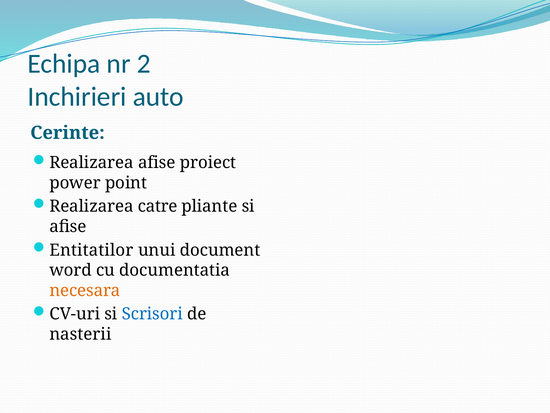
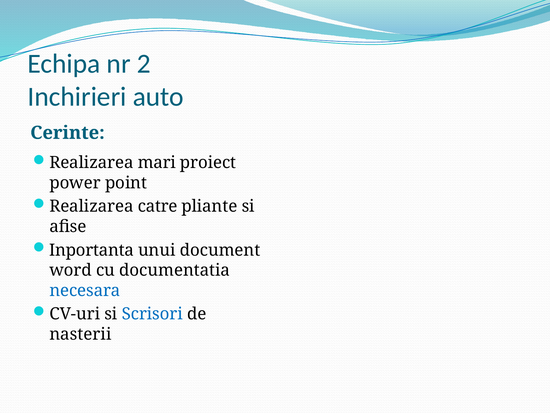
Realizarea afise: afise -> mari
Entitatilor: Entitatilor -> Inportanta
necesara colour: orange -> blue
